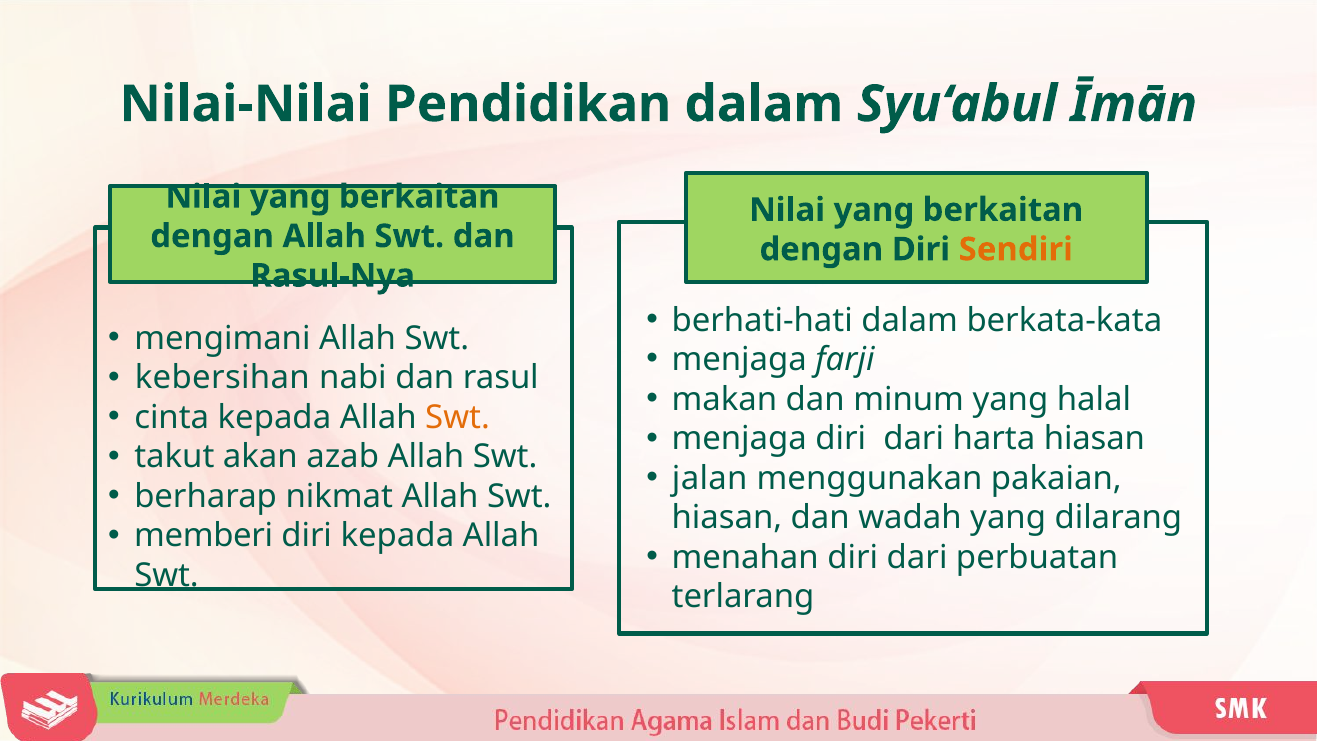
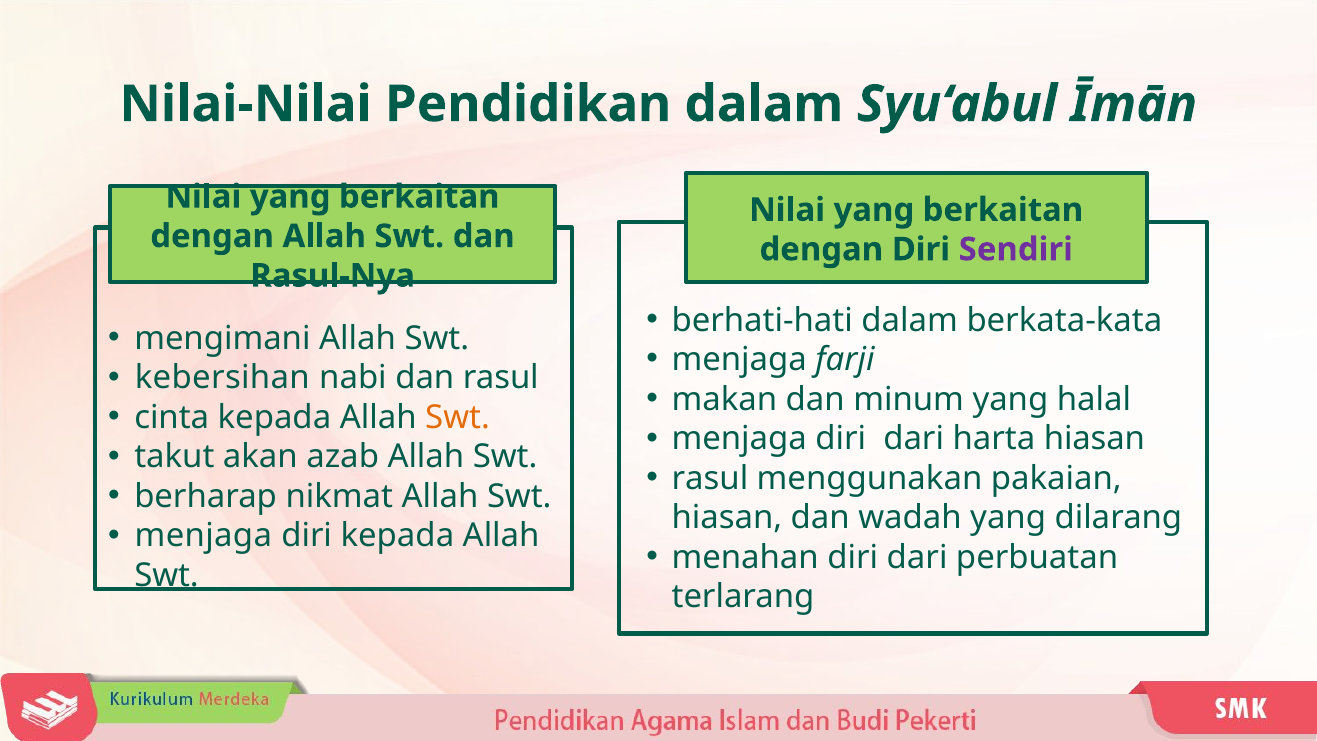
Sendiri colour: orange -> purple
jalan at (710, 478): jalan -> rasul
memberi at (204, 536): memberi -> menjaga
